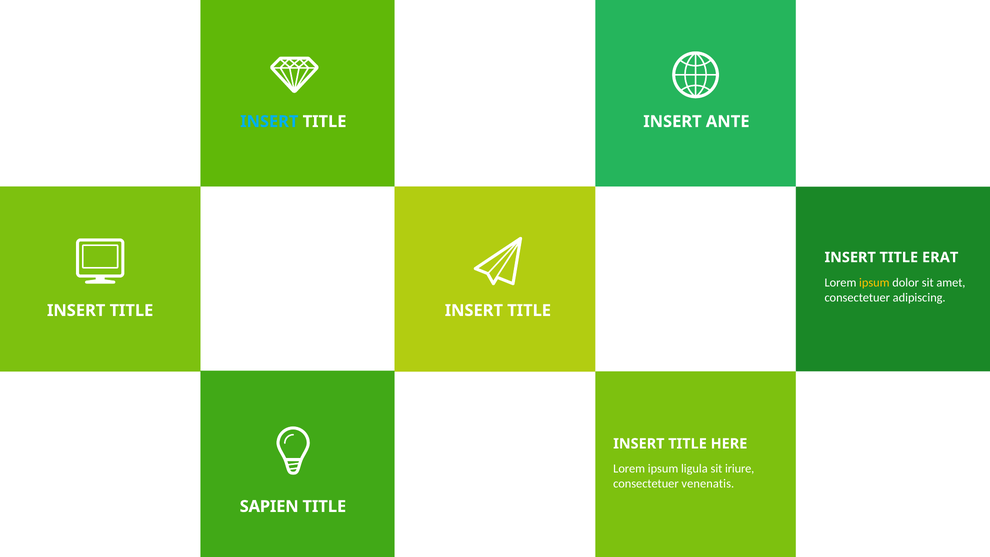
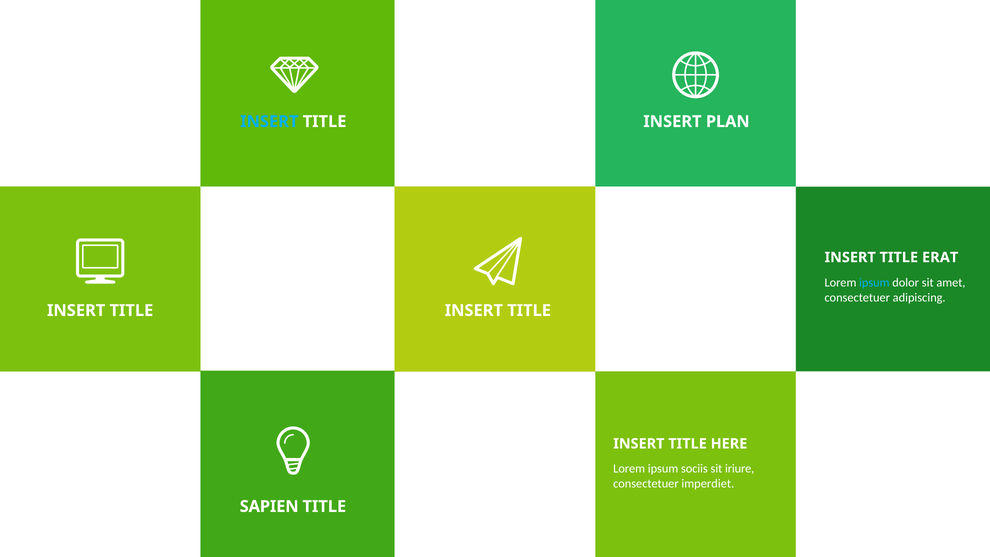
ANTE: ANTE -> PLAN
ipsum at (874, 283) colour: yellow -> light blue
ligula: ligula -> sociis
venenatis: venenatis -> imperdiet
